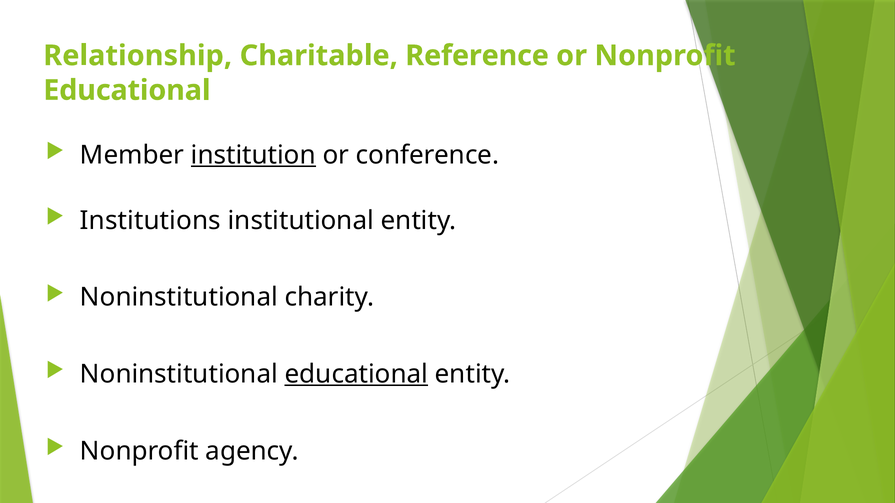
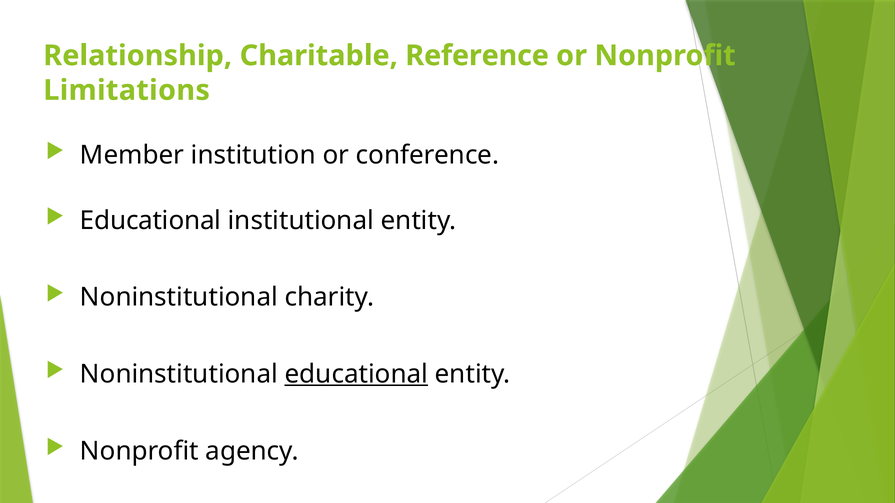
Educational at (127, 90): Educational -> Limitations
institution underline: present -> none
Institutions at (150, 221): Institutions -> Educational
